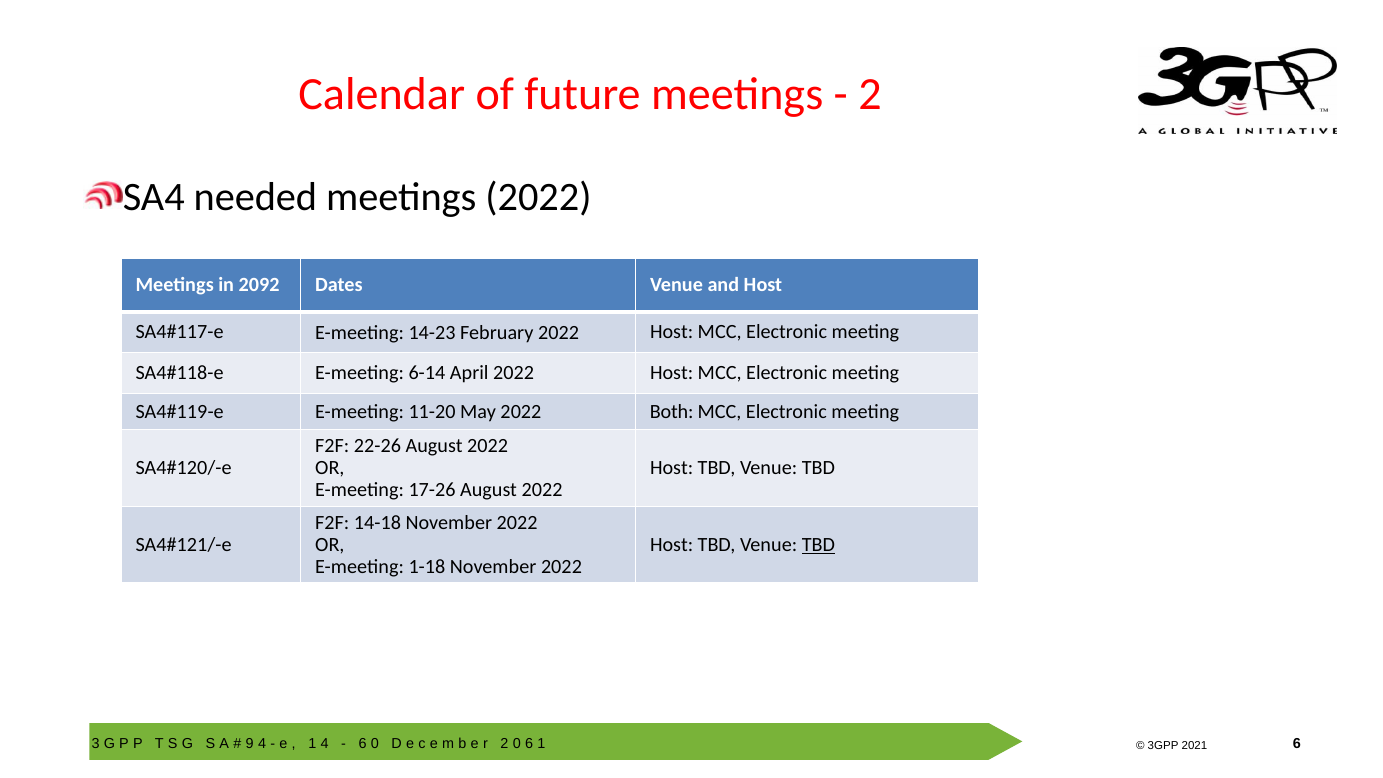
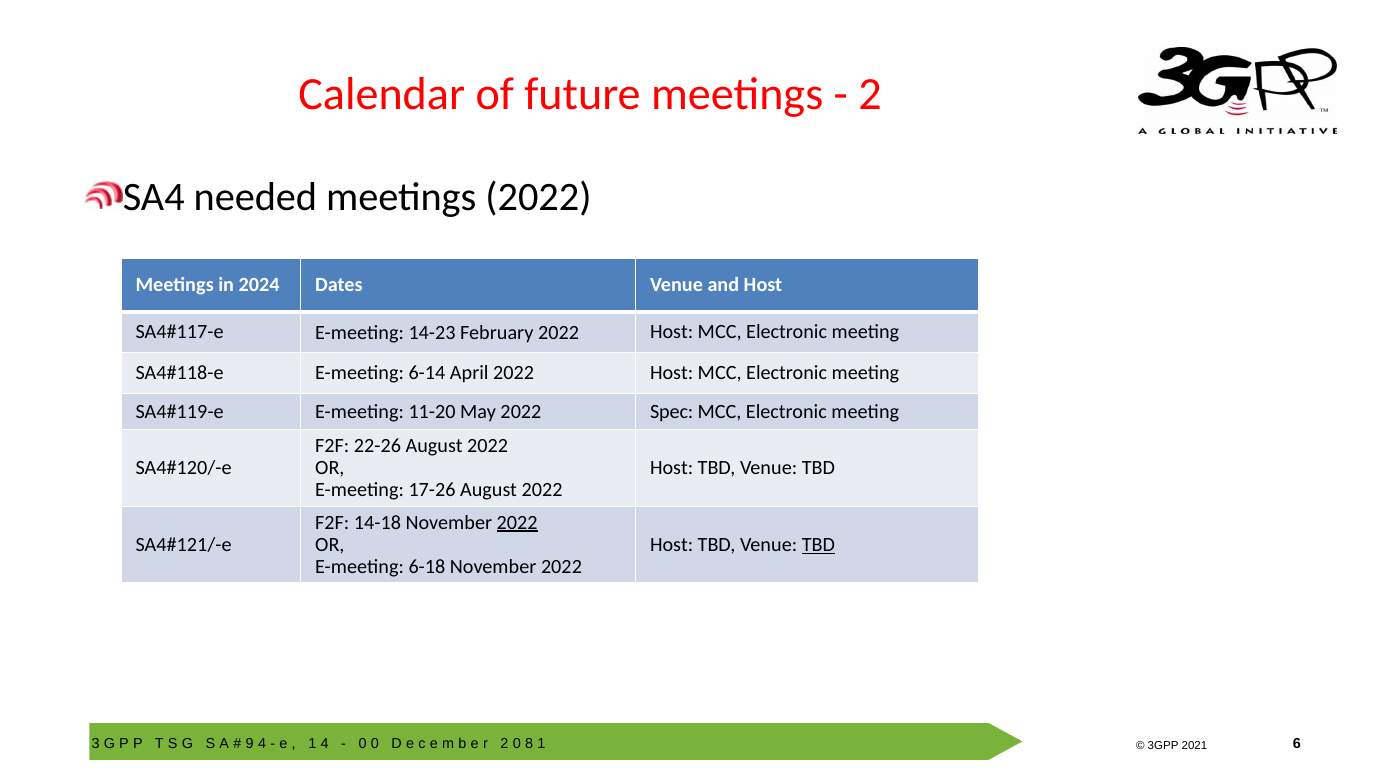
2092: 2092 -> 2024
Both: Both -> Spec
2022 at (517, 522) underline: none -> present
1-18: 1-18 -> 6-18
6 at (363, 744): 6 -> 0
6 at (529, 744): 6 -> 8
